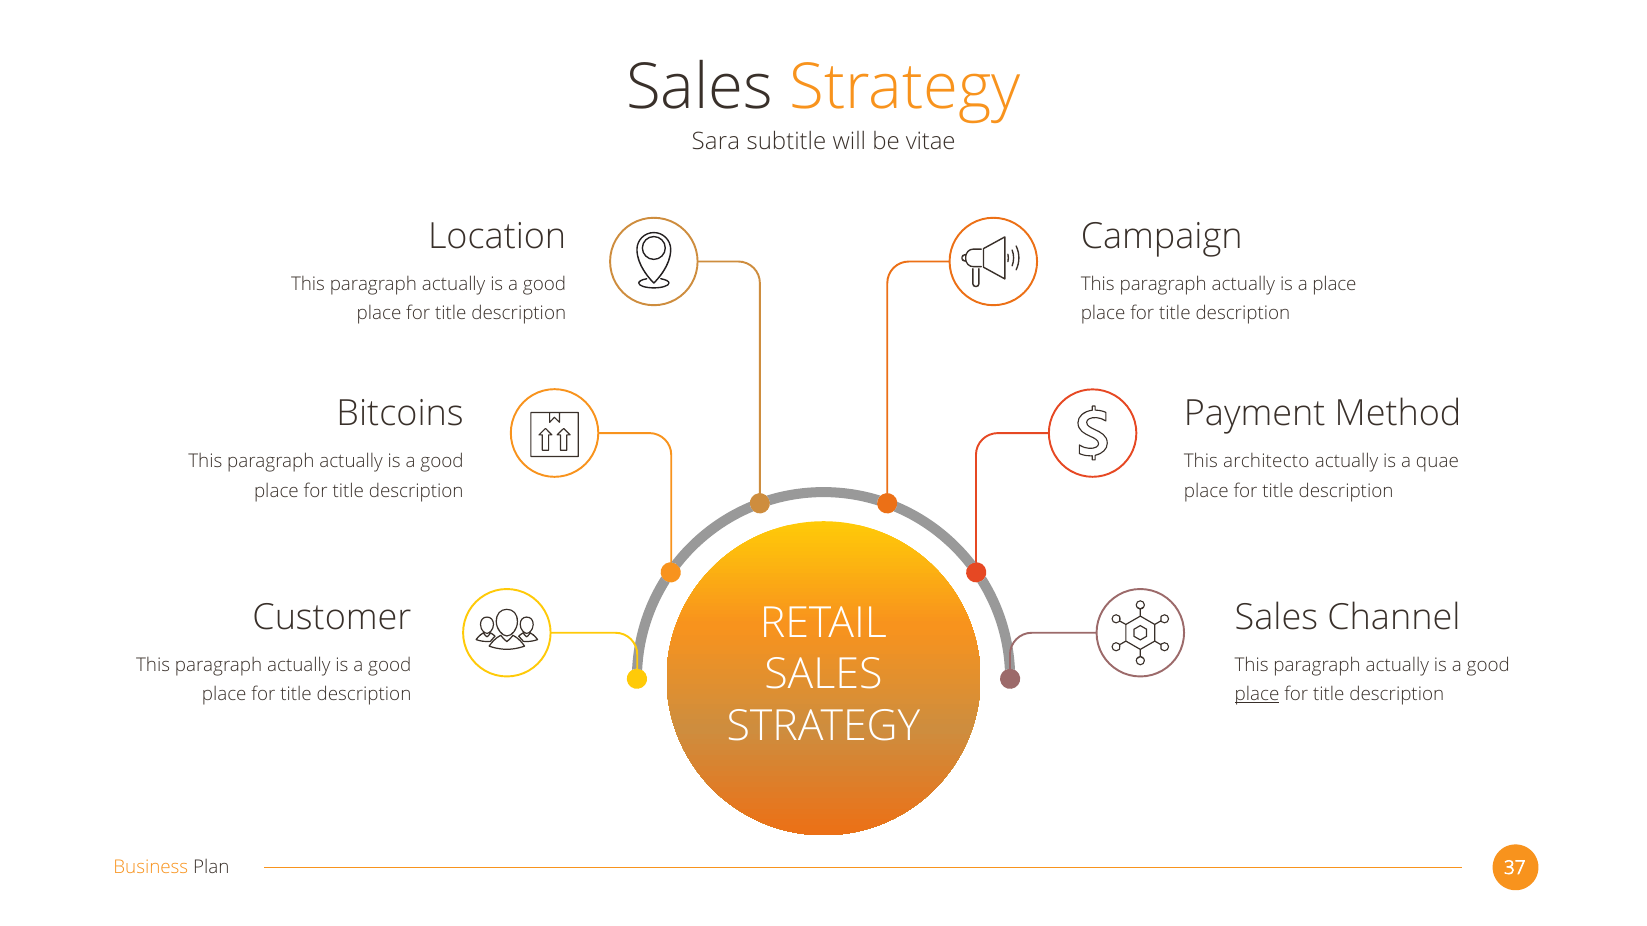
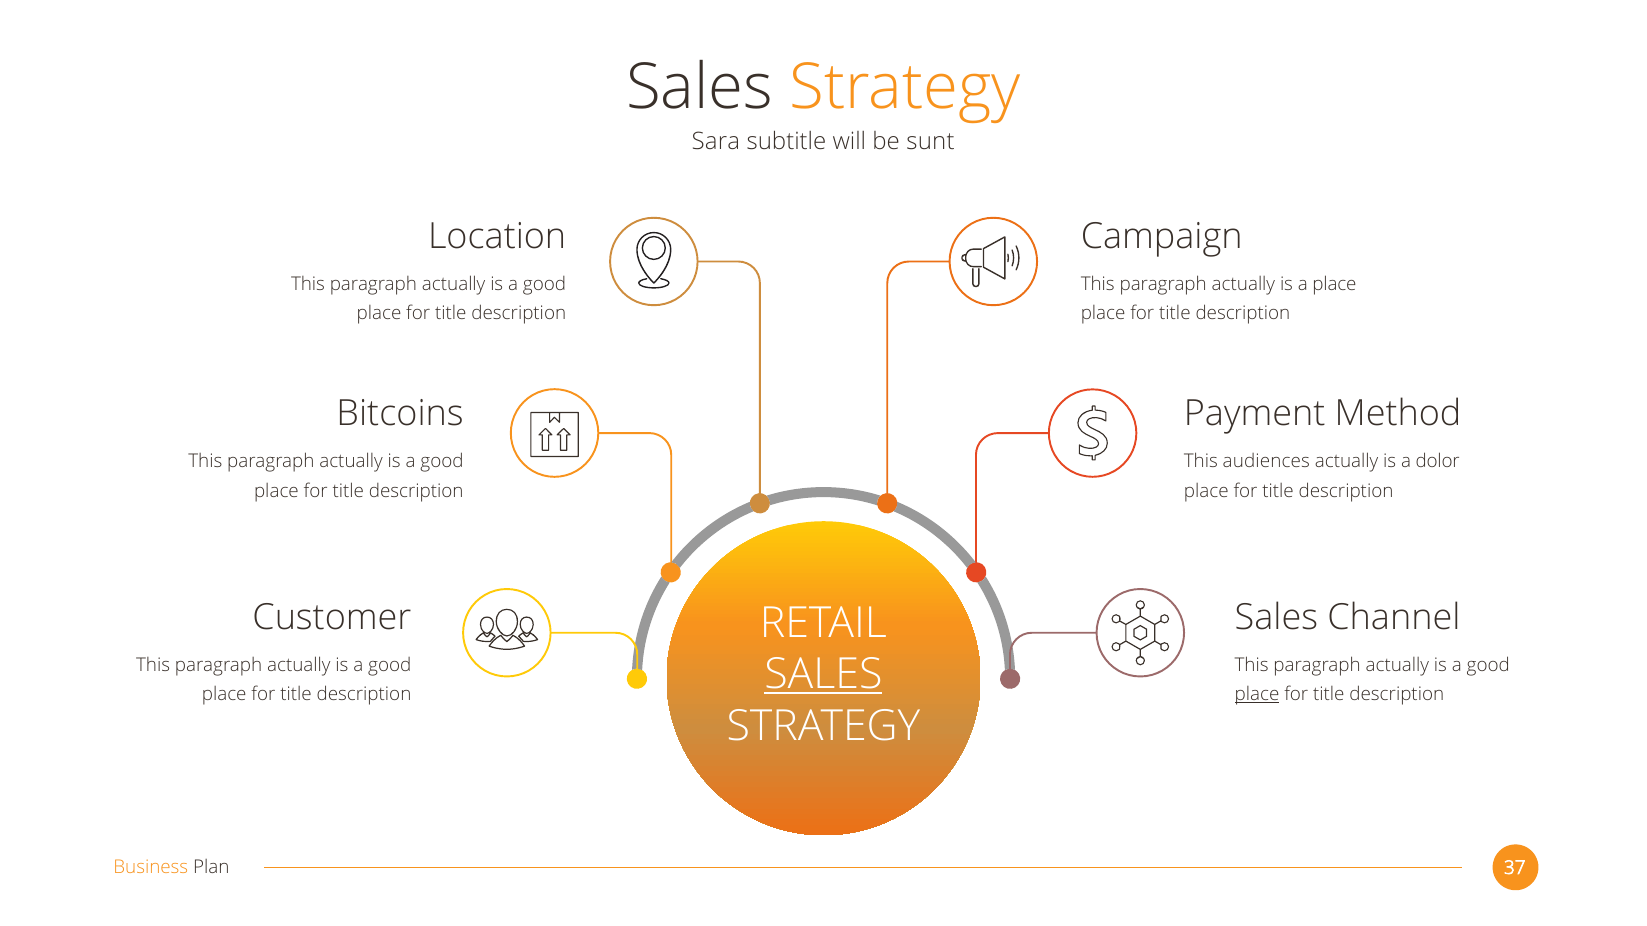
vitae: vitae -> sunt
architecto: architecto -> audiences
quae: quae -> dolor
SALES at (823, 675) underline: none -> present
